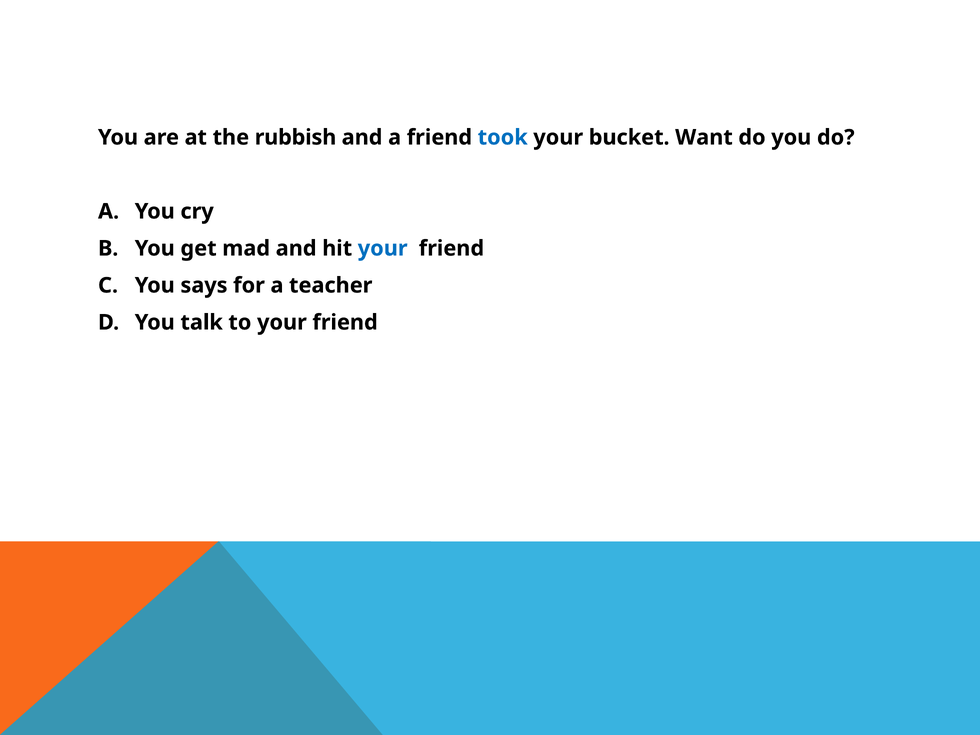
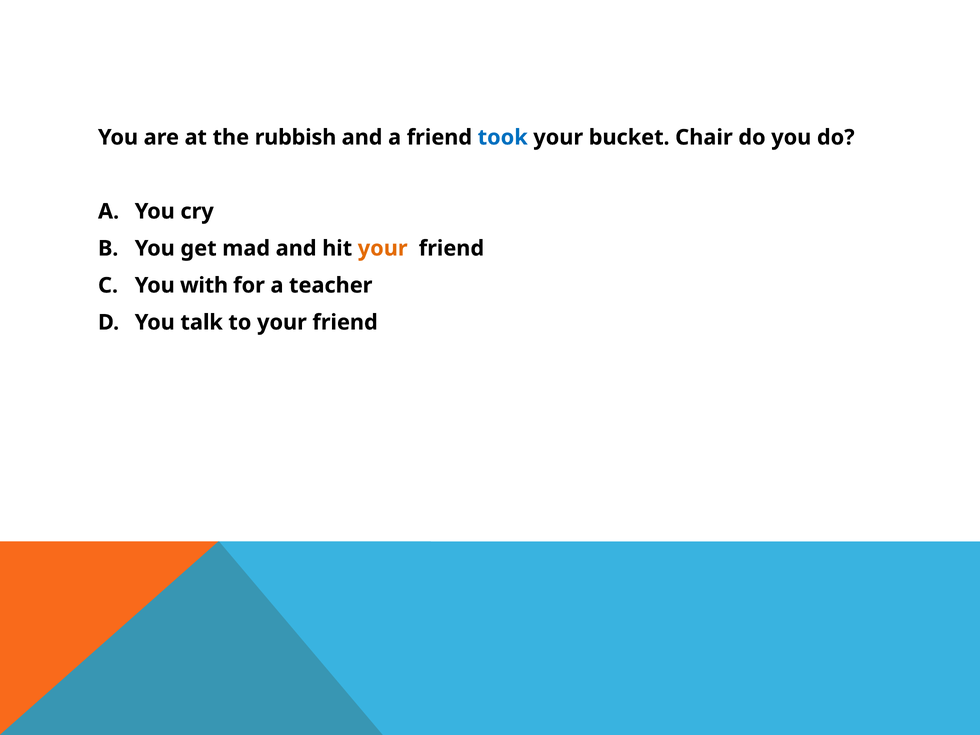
Want: Want -> Chair
your at (383, 248) colour: blue -> orange
says: says -> with
